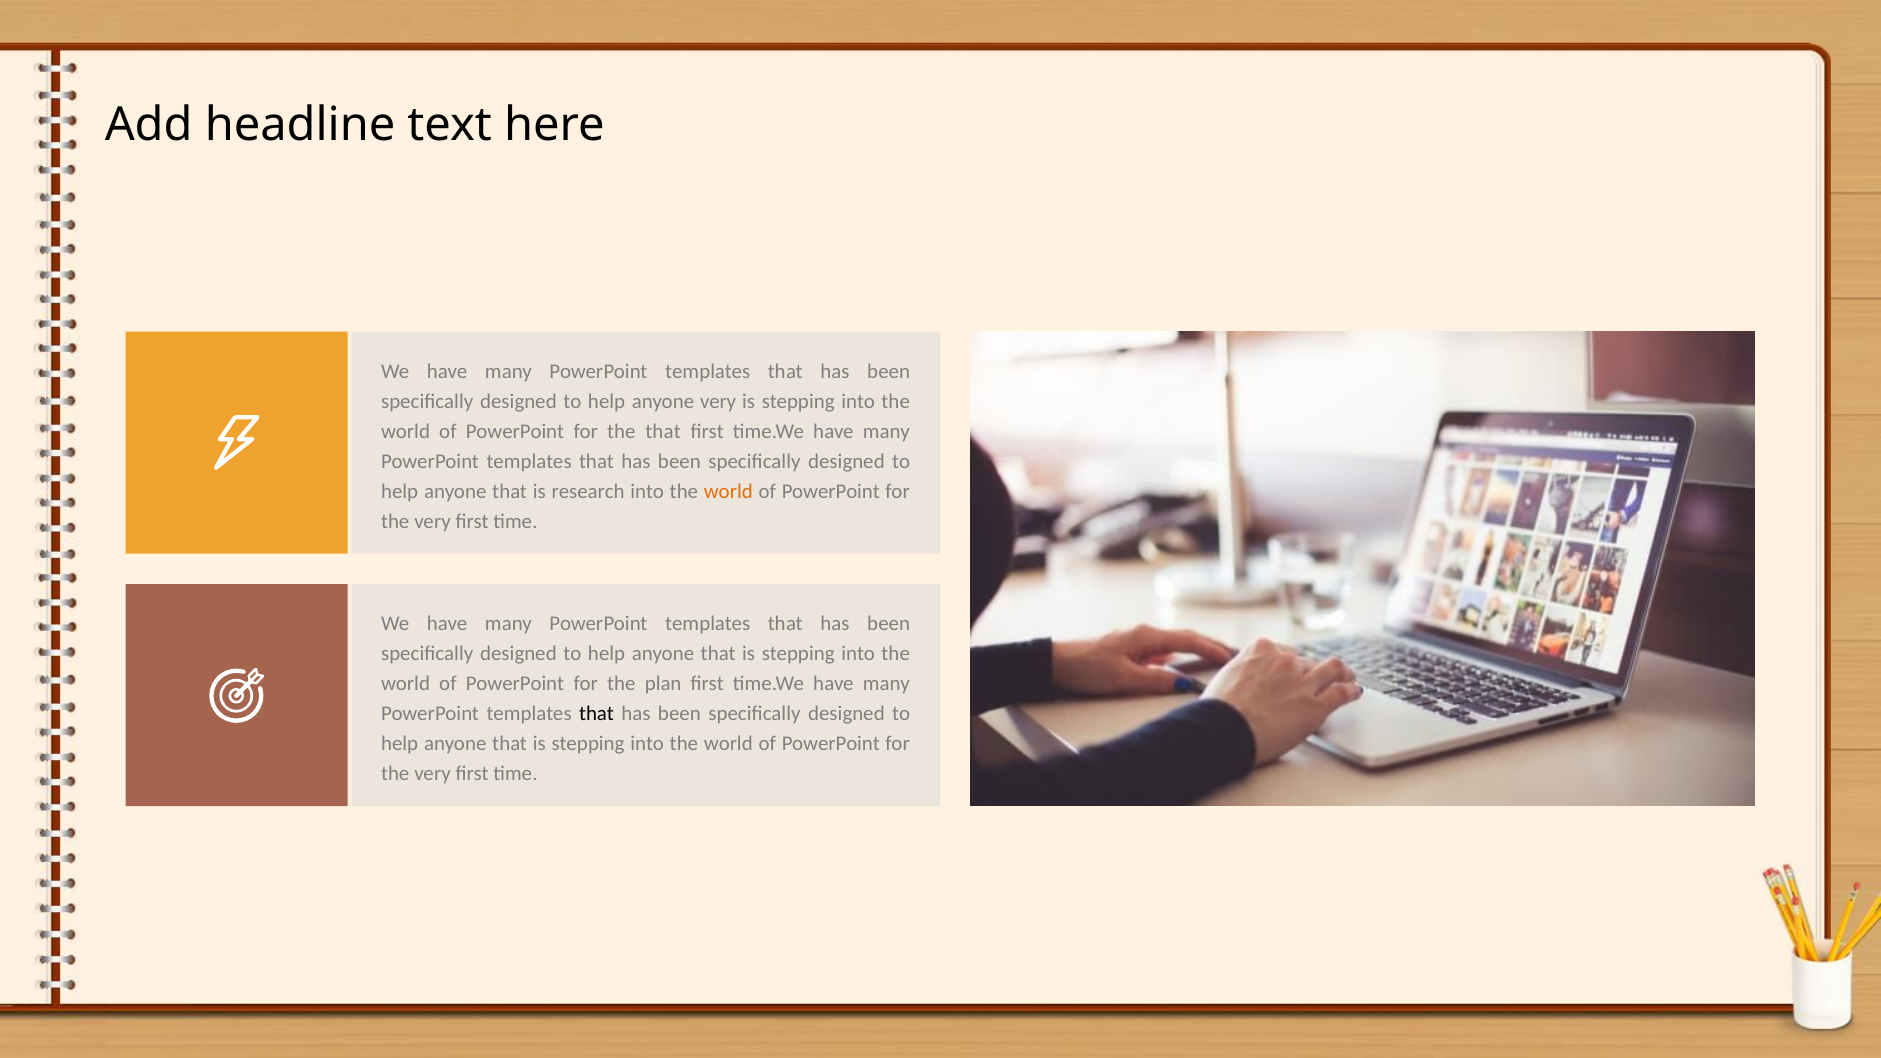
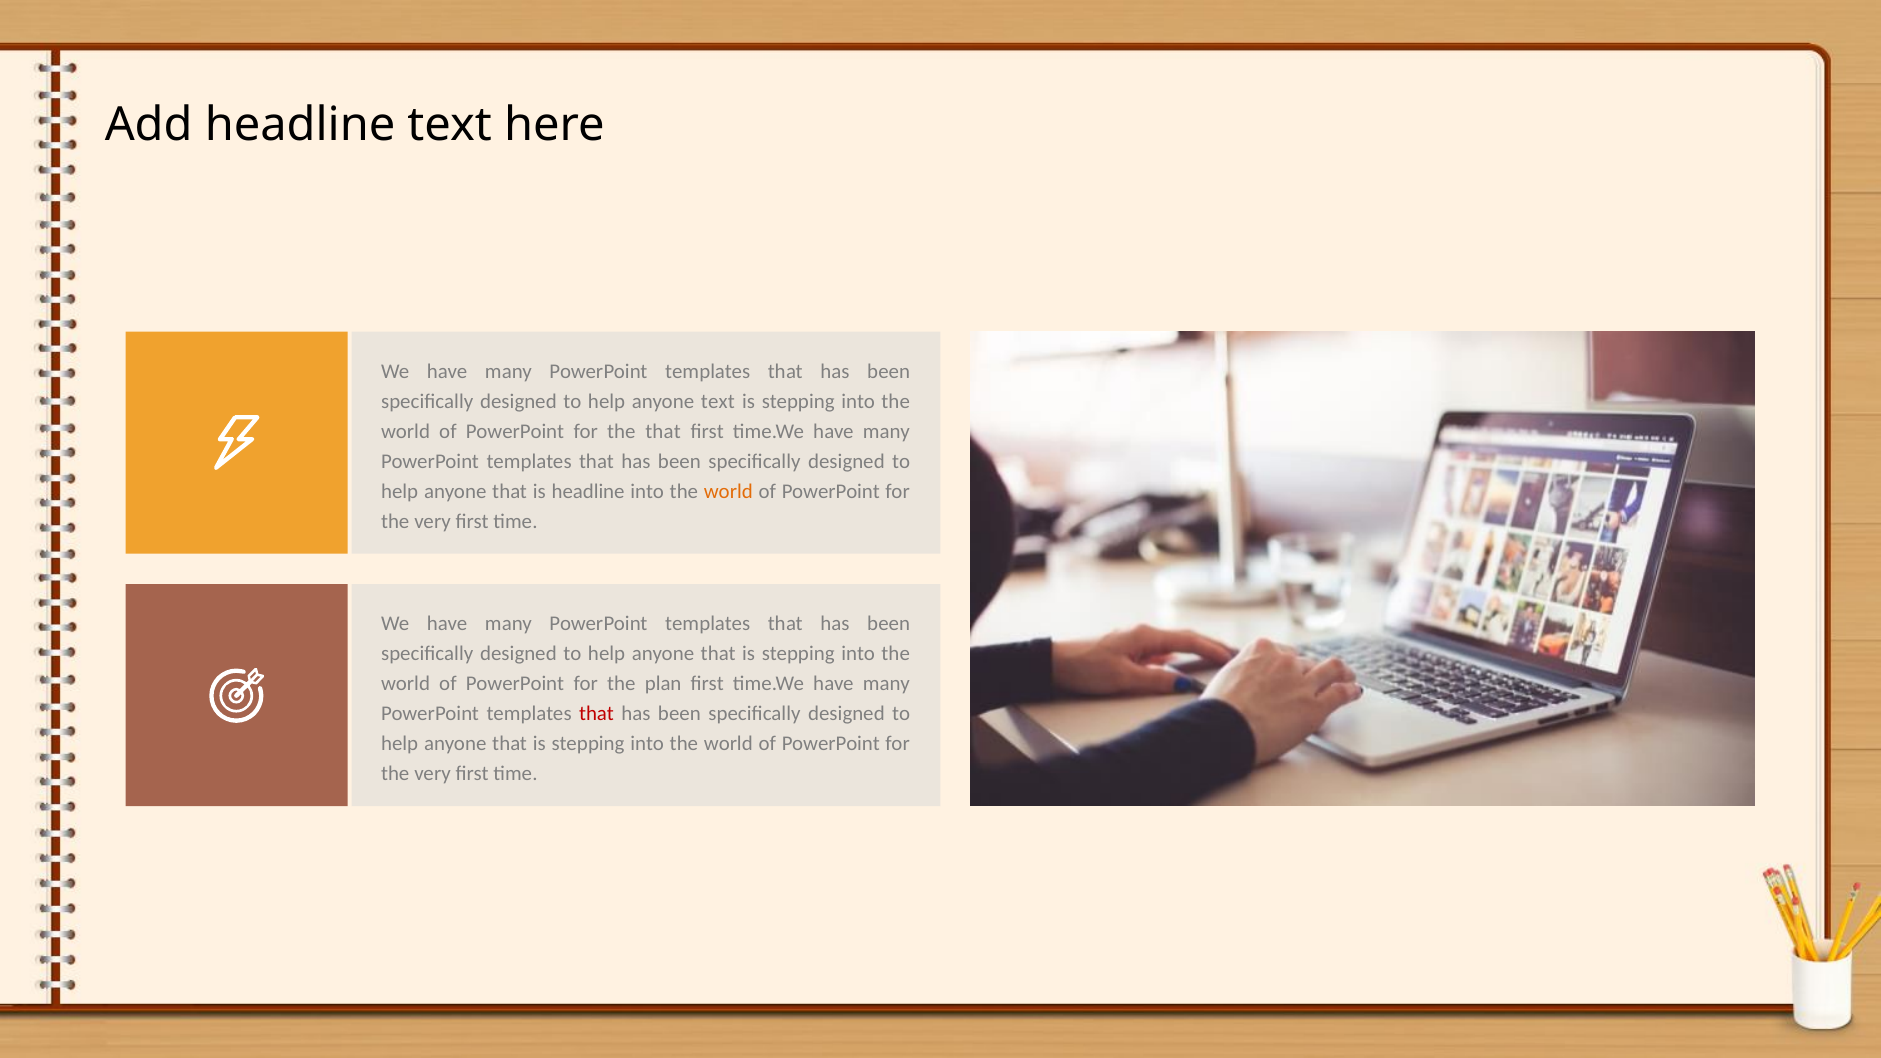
anyone very: very -> text
is research: research -> headline
that at (596, 714) colour: black -> red
